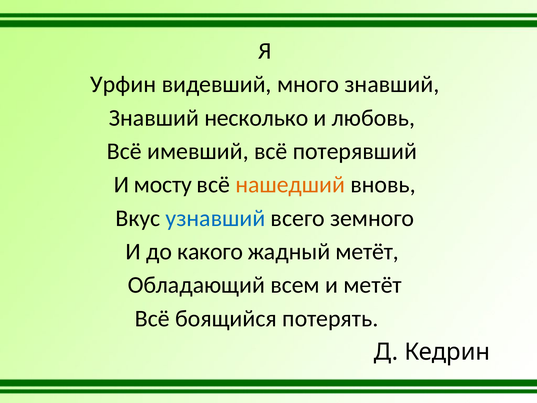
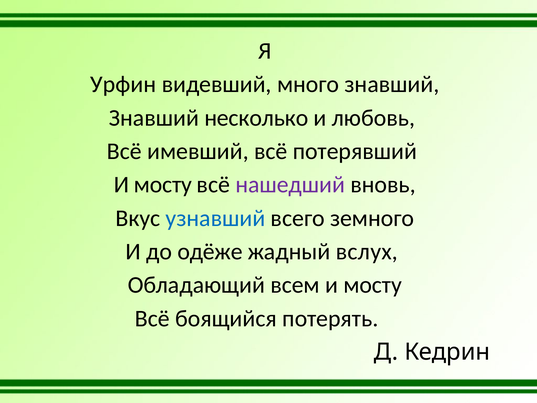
нашедший colour: orange -> purple
какого: какого -> одёже
жадный метёт: метёт -> вслух
всем и метёт: метёт -> мосту
